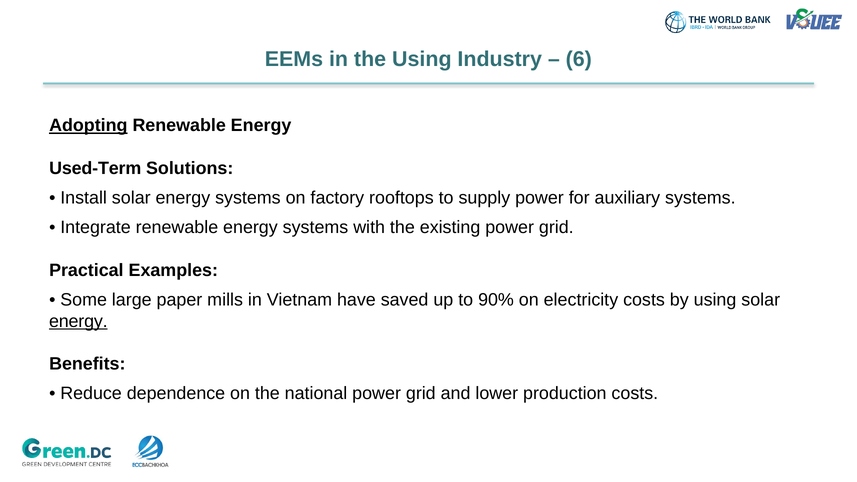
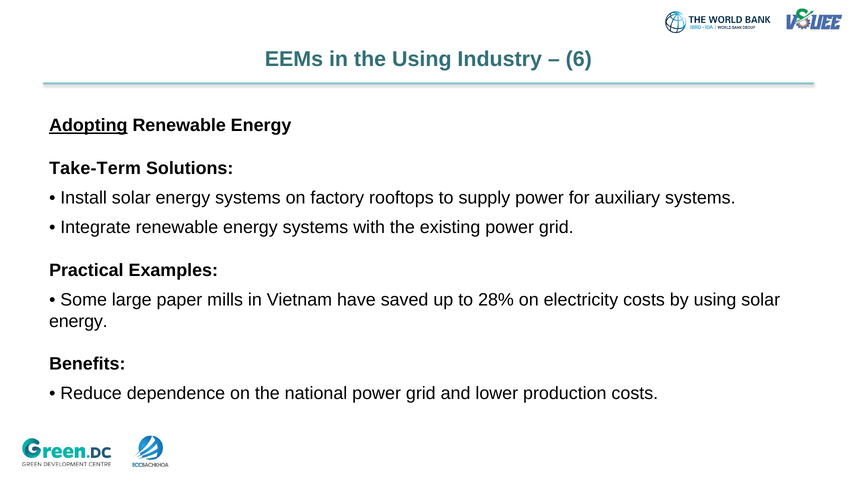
Used-Term: Used-Term -> Take-Term
90%: 90% -> 28%
energy at (78, 321) underline: present -> none
